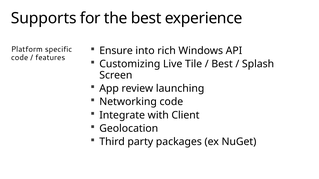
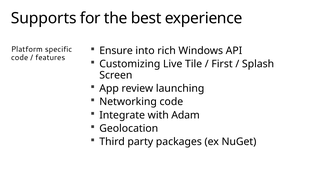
Best at (222, 64): Best -> First
Client: Client -> Adam
